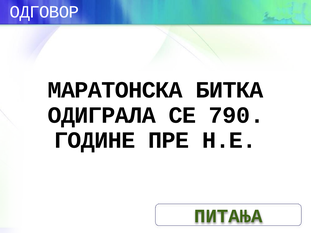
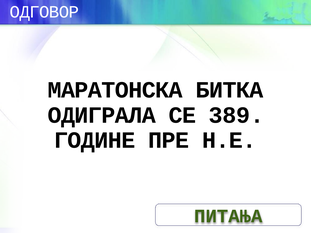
790: 790 -> 389
